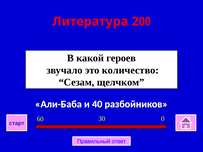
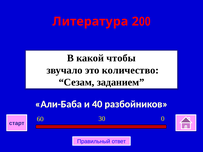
героев: героев -> чтобы
щелчком: щелчком -> заданием
